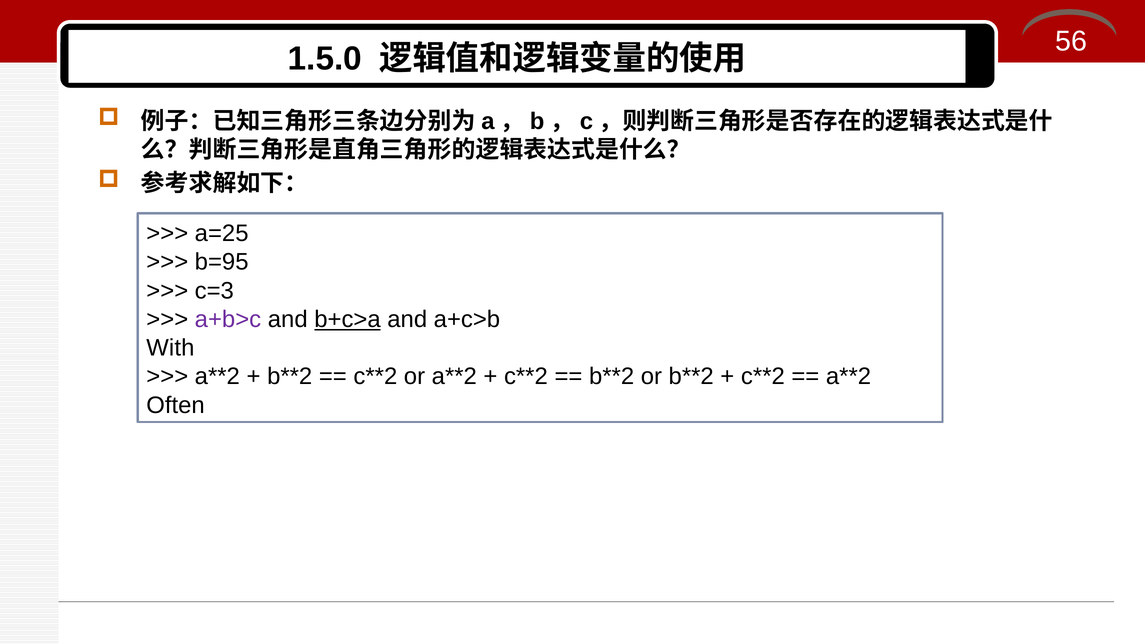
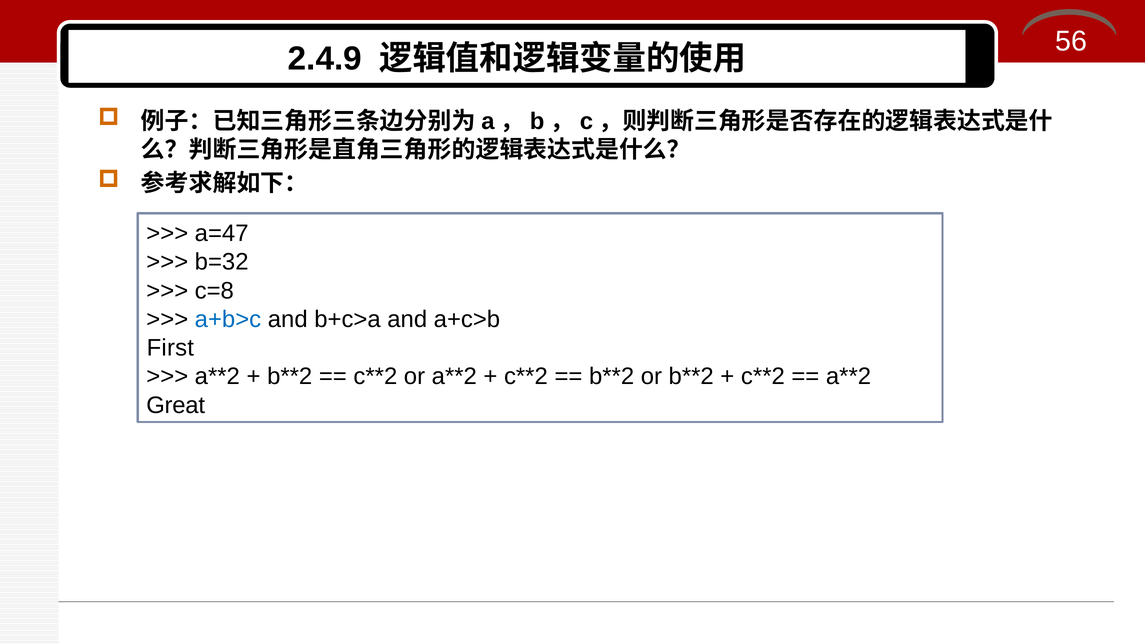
1.5.0: 1.5.0 -> 2.4.9
a=25: a=25 -> a=47
b=95: b=95 -> b=32
c=3: c=3 -> c=8
a+b>c colour: purple -> blue
b+c>a underline: present -> none
With: With -> First
Often: Often -> Great
